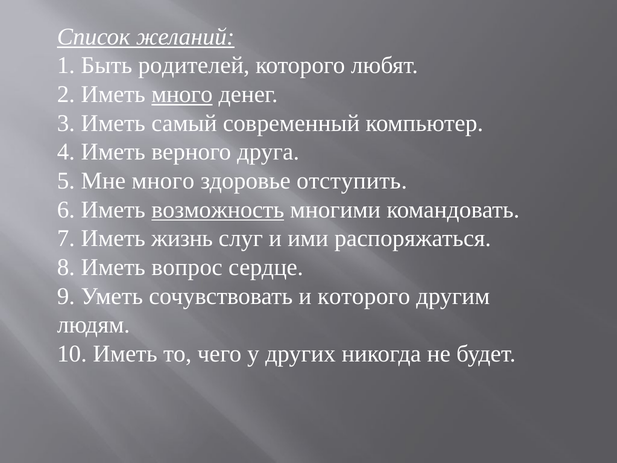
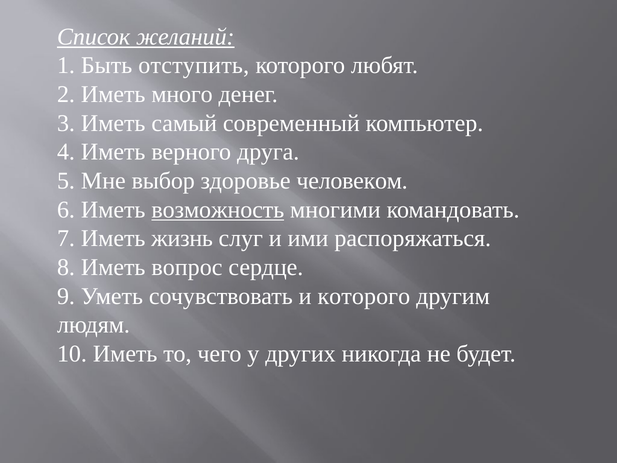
родителей: родителей -> отступить
много at (182, 94) underline: present -> none
Мне много: много -> выбор
отступить: отступить -> человеком
